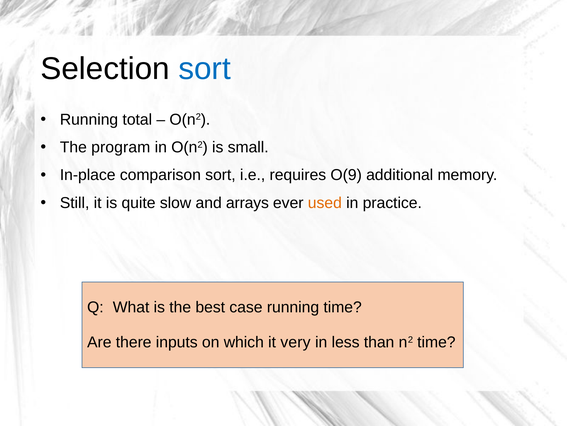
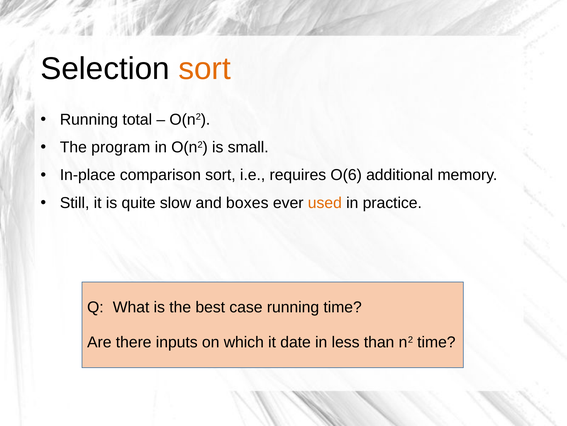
sort at (205, 68) colour: blue -> orange
O(9: O(9 -> O(6
arrays: arrays -> boxes
very: very -> date
